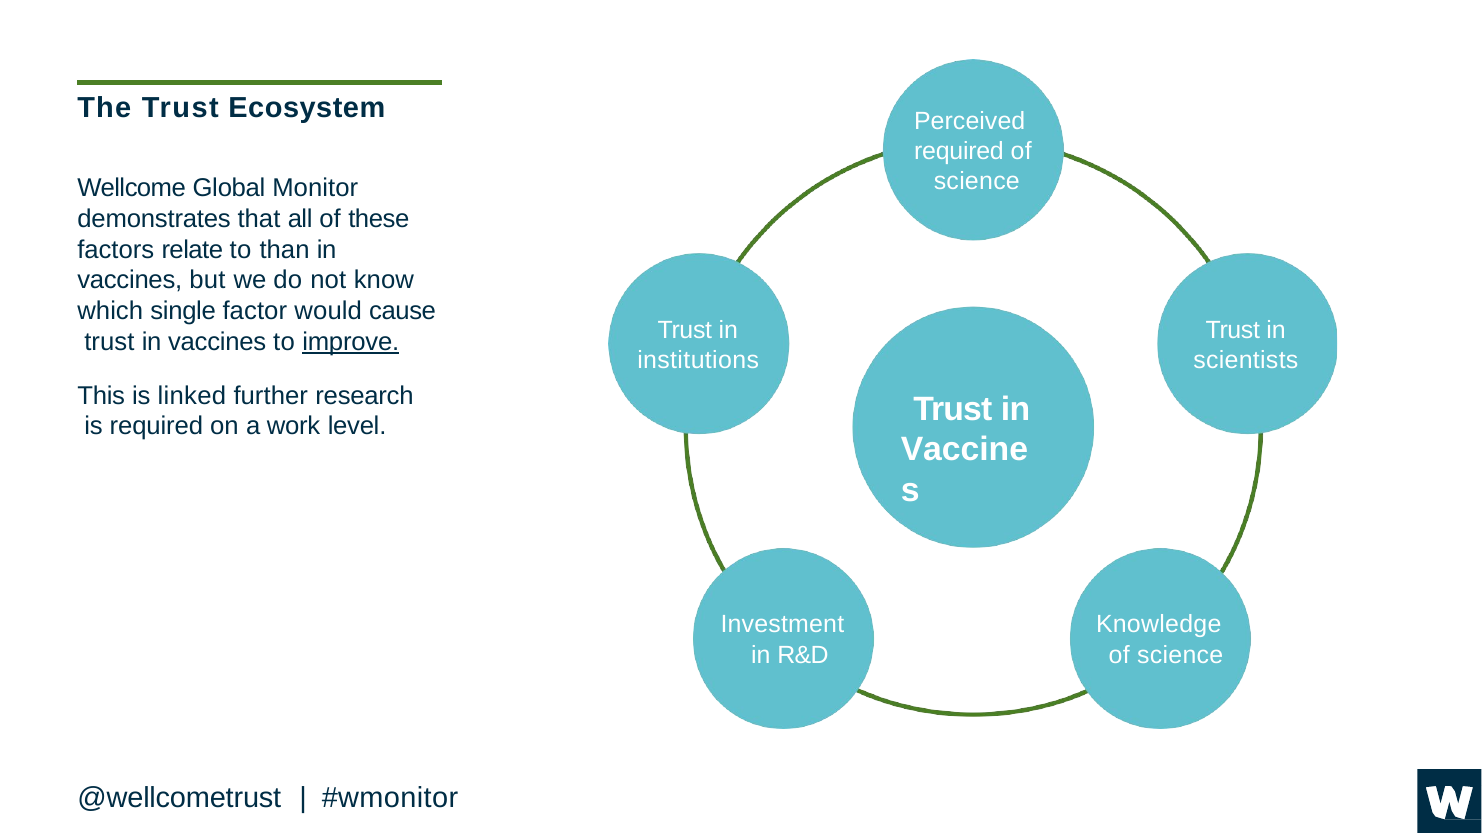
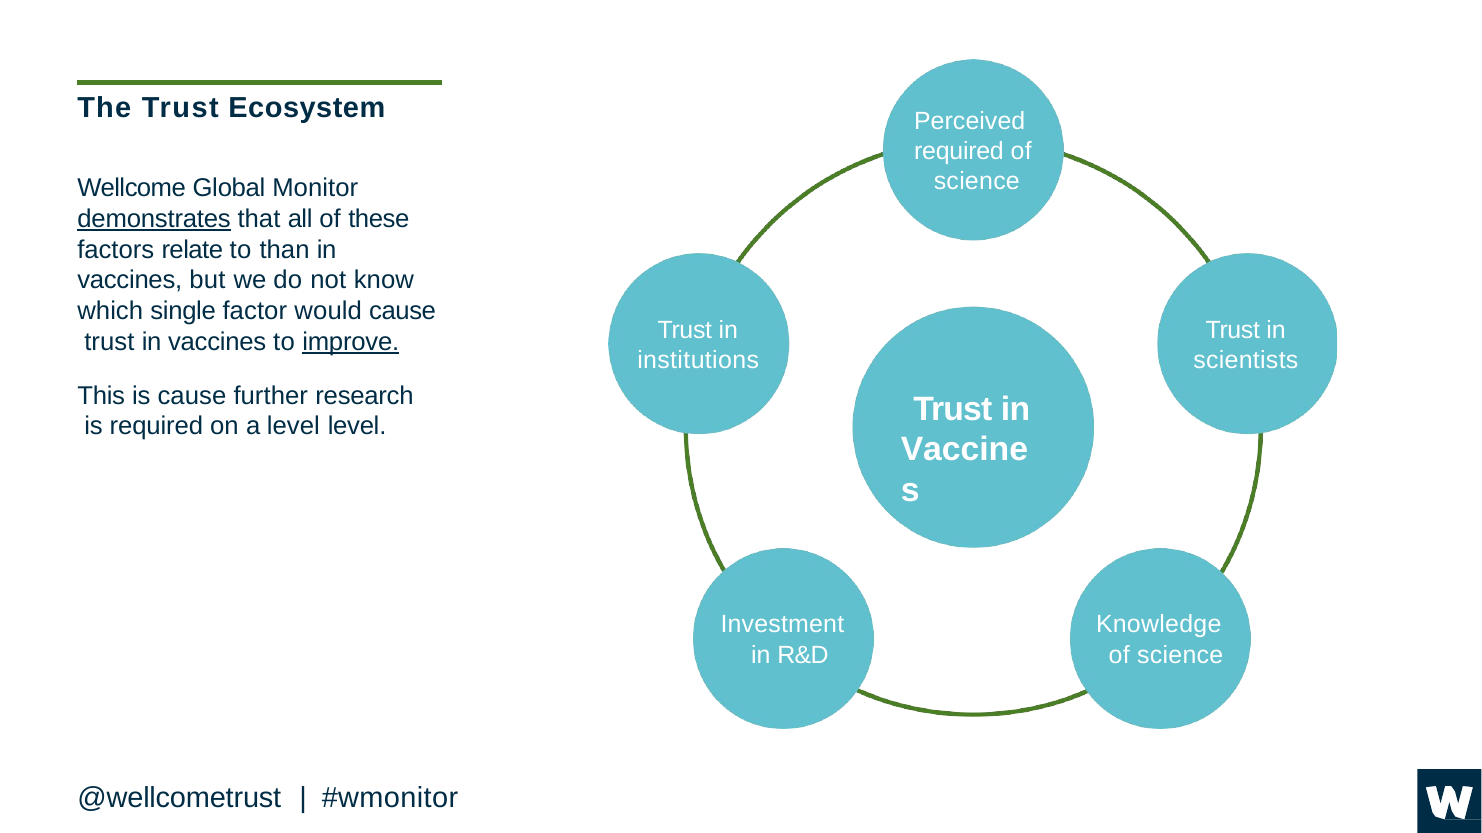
demonstrates underline: none -> present
is linked: linked -> cause
a work: work -> level
